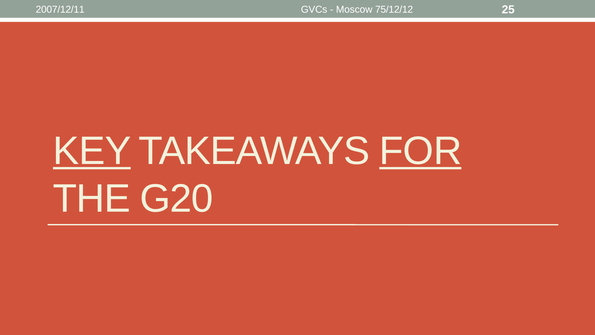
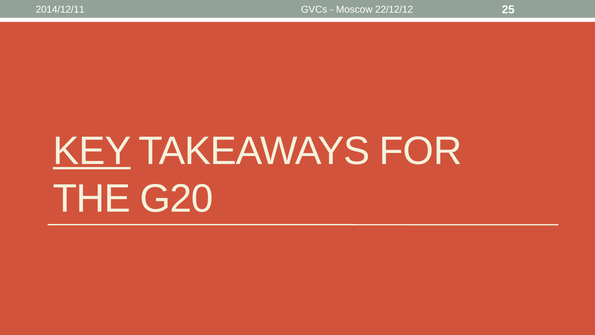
2007/12/11: 2007/12/11 -> 2014/12/11
75/12/12: 75/12/12 -> 22/12/12
FOR underline: present -> none
